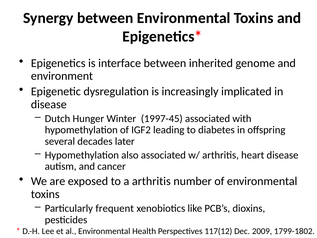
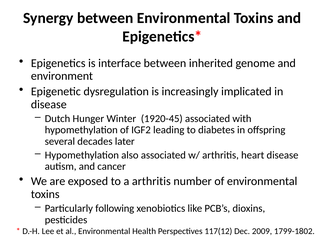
1997-45: 1997-45 -> 1920-45
frequent: frequent -> following
